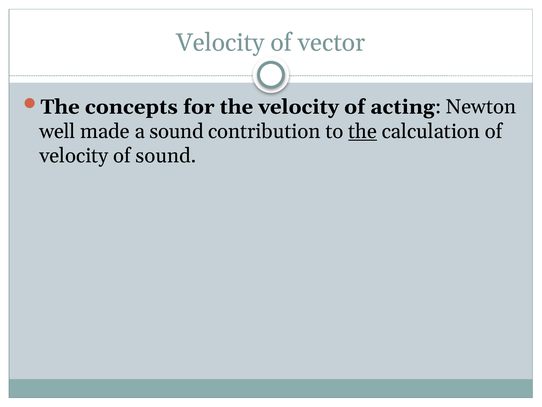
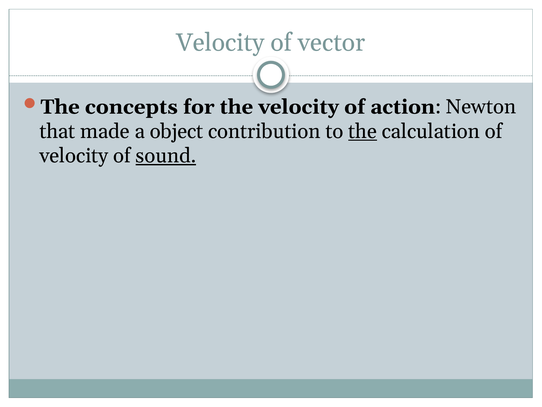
acting: acting -> action
well: well -> that
a sound: sound -> object
sound at (166, 156) underline: none -> present
